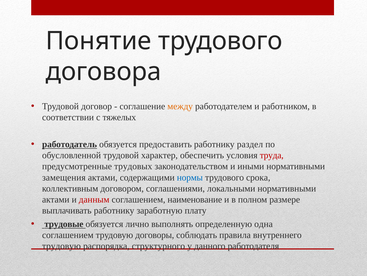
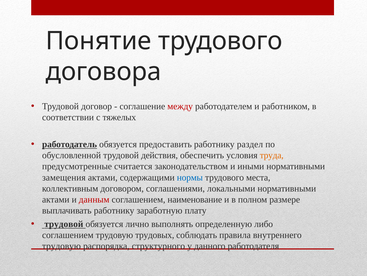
между colour: orange -> red
характер: характер -> действия
труда colour: red -> orange
трудовых: трудовых -> считается
срока: срока -> места
трудовые at (64, 223): трудовые -> трудовой
одна: одна -> либо
договоры: договоры -> трудовых
